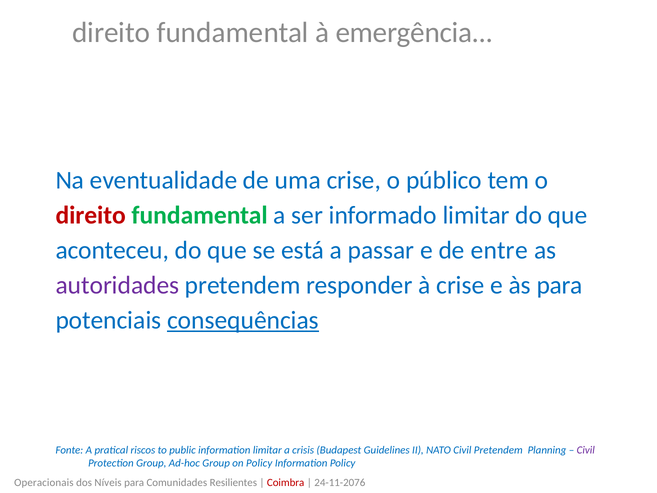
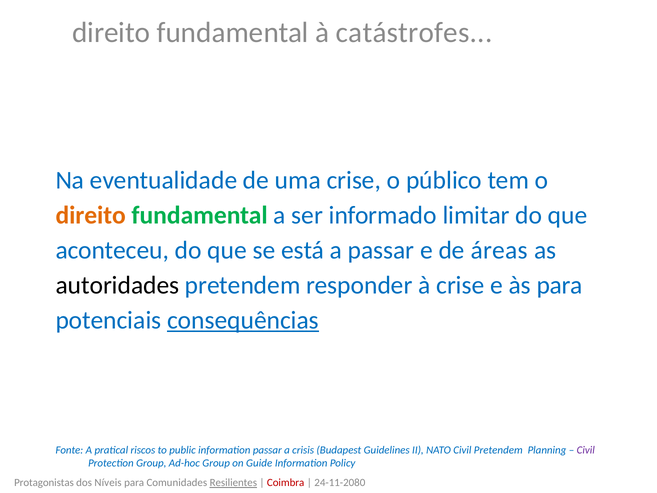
emergência: emergência -> catástrofes
direito at (91, 215) colour: red -> orange
entre: entre -> áreas
autoridades colour: purple -> black
information limitar: limitar -> passar
on Policy: Policy -> Guide
Operacionais: Operacionais -> Protagonistas
Resilientes underline: none -> present
24-11-2076: 24-11-2076 -> 24-11-2080
